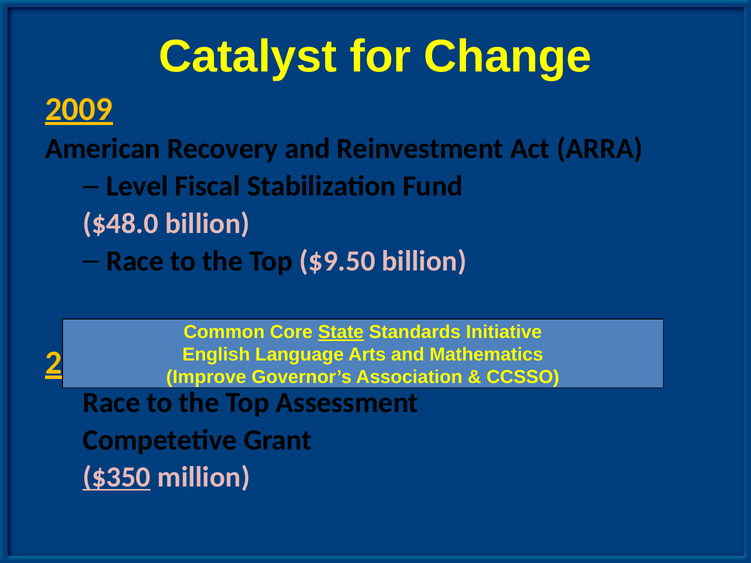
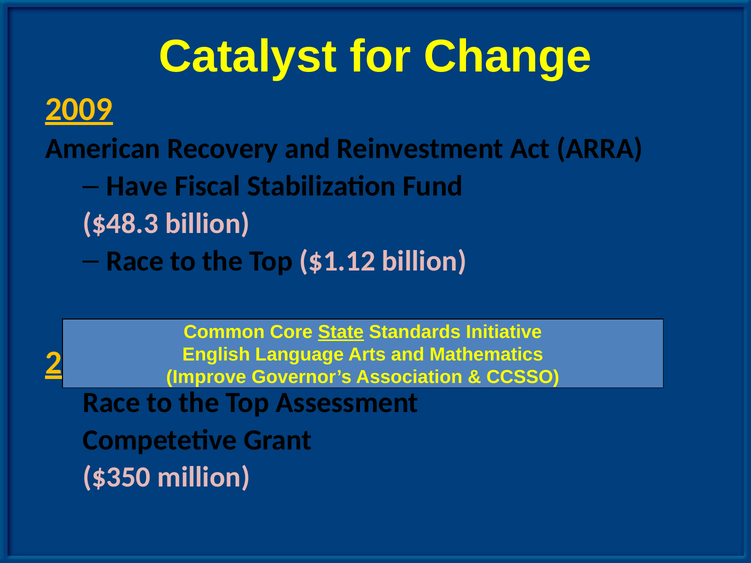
Level: Level -> Have
$48.0: $48.0 -> $48.3
$9.50: $9.50 -> $1.12
$350 underline: present -> none
